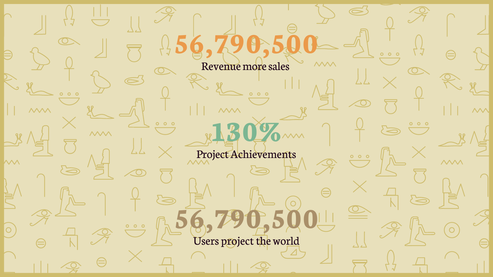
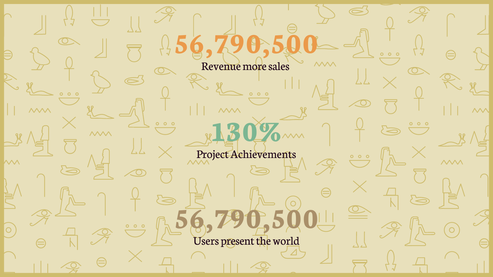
Users project: project -> present
